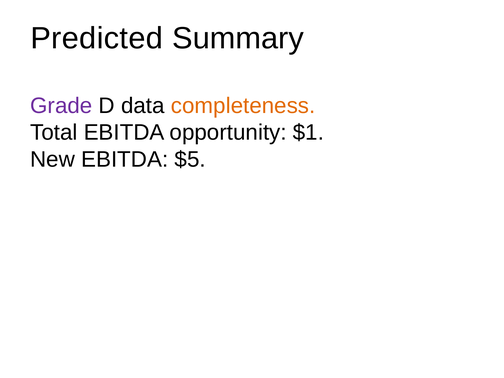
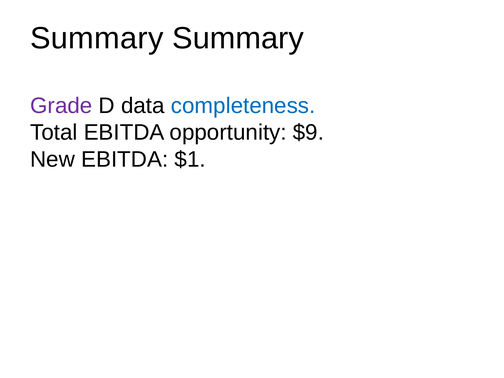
Predicted at (97, 38): Predicted -> Summary
completeness colour: orange -> blue
$1: $1 -> $9
$5: $5 -> $1
